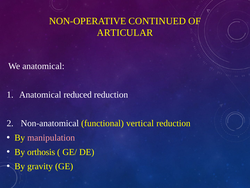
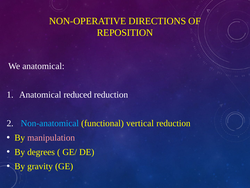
CONTINUED: CONTINUED -> DIRECTIONS
ARTICULAR: ARTICULAR -> REPOSITION
Non-anatomical colour: white -> light blue
orthosis: orthosis -> degrees
